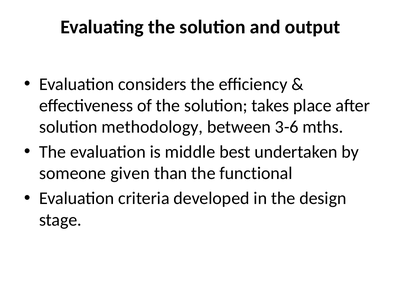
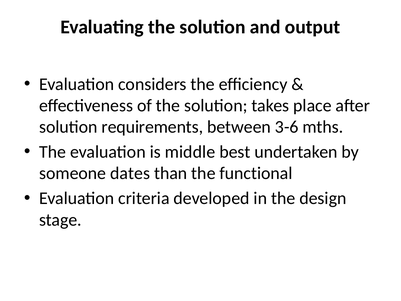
methodology: methodology -> requirements
given: given -> dates
